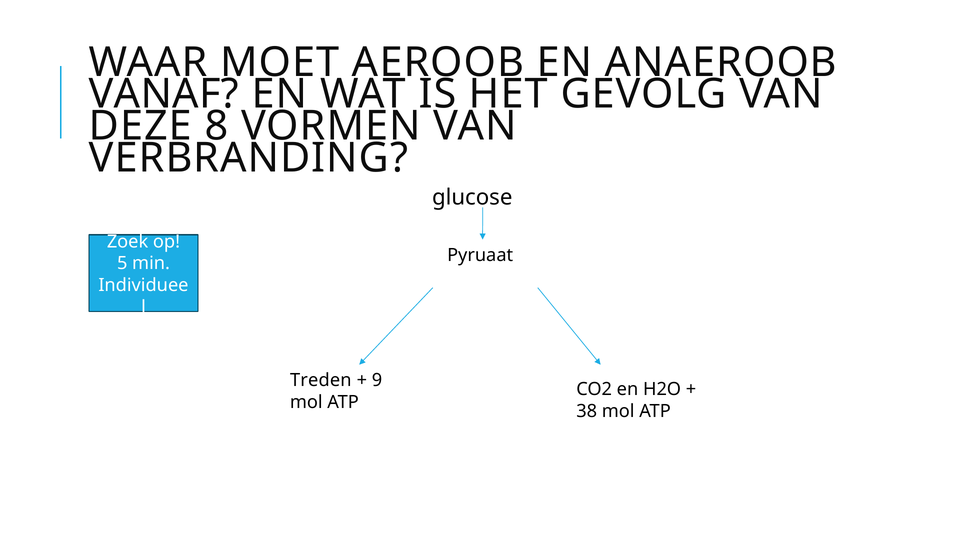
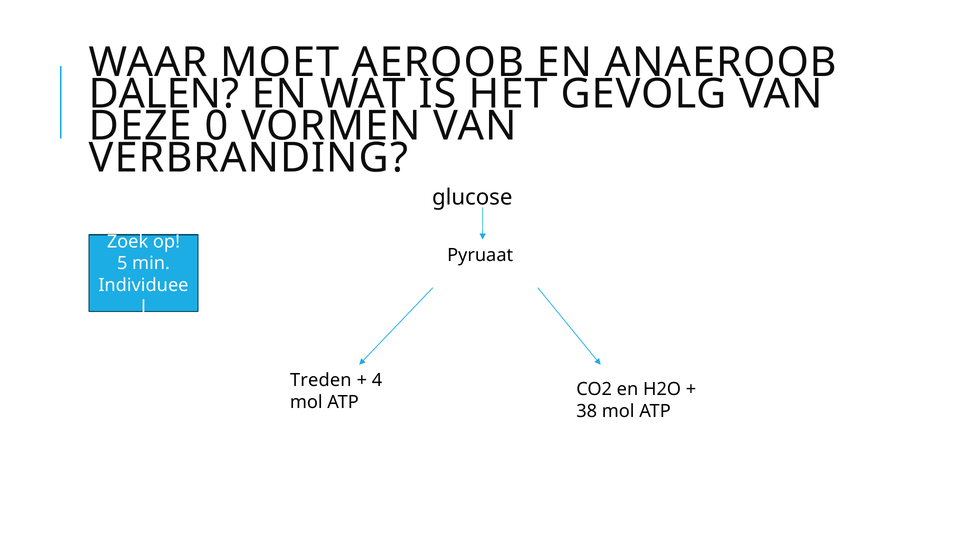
VANAF: VANAF -> DALEN
8: 8 -> 0
9: 9 -> 4
